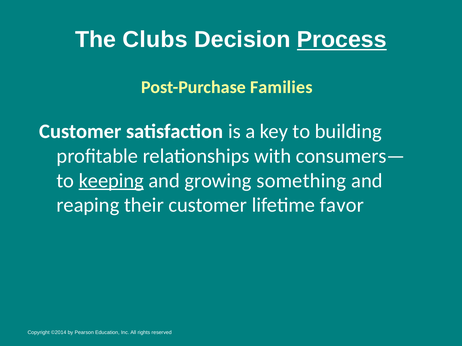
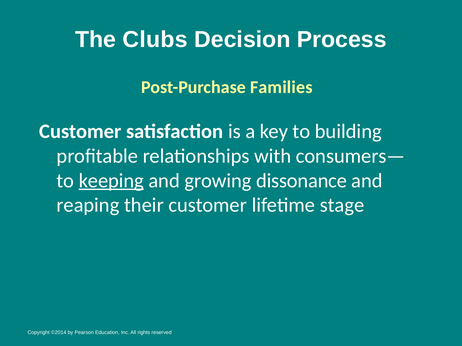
Process underline: present -> none
something: something -> dissonance
favor: favor -> stage
